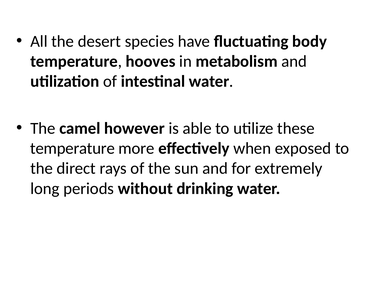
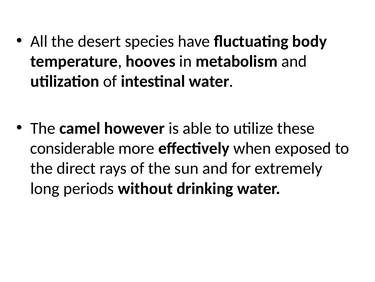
temperature at (73, 148): temperature -> considerable
